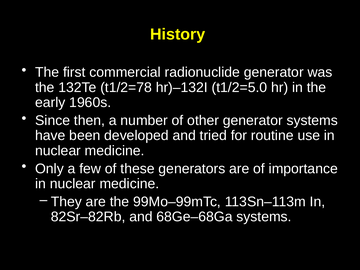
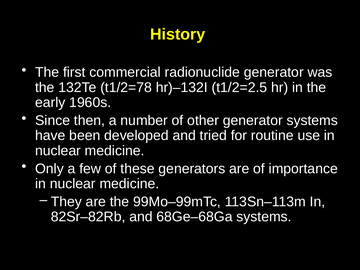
t1/2=5.0: t1/2=5.0 -> t1/2=2.5
